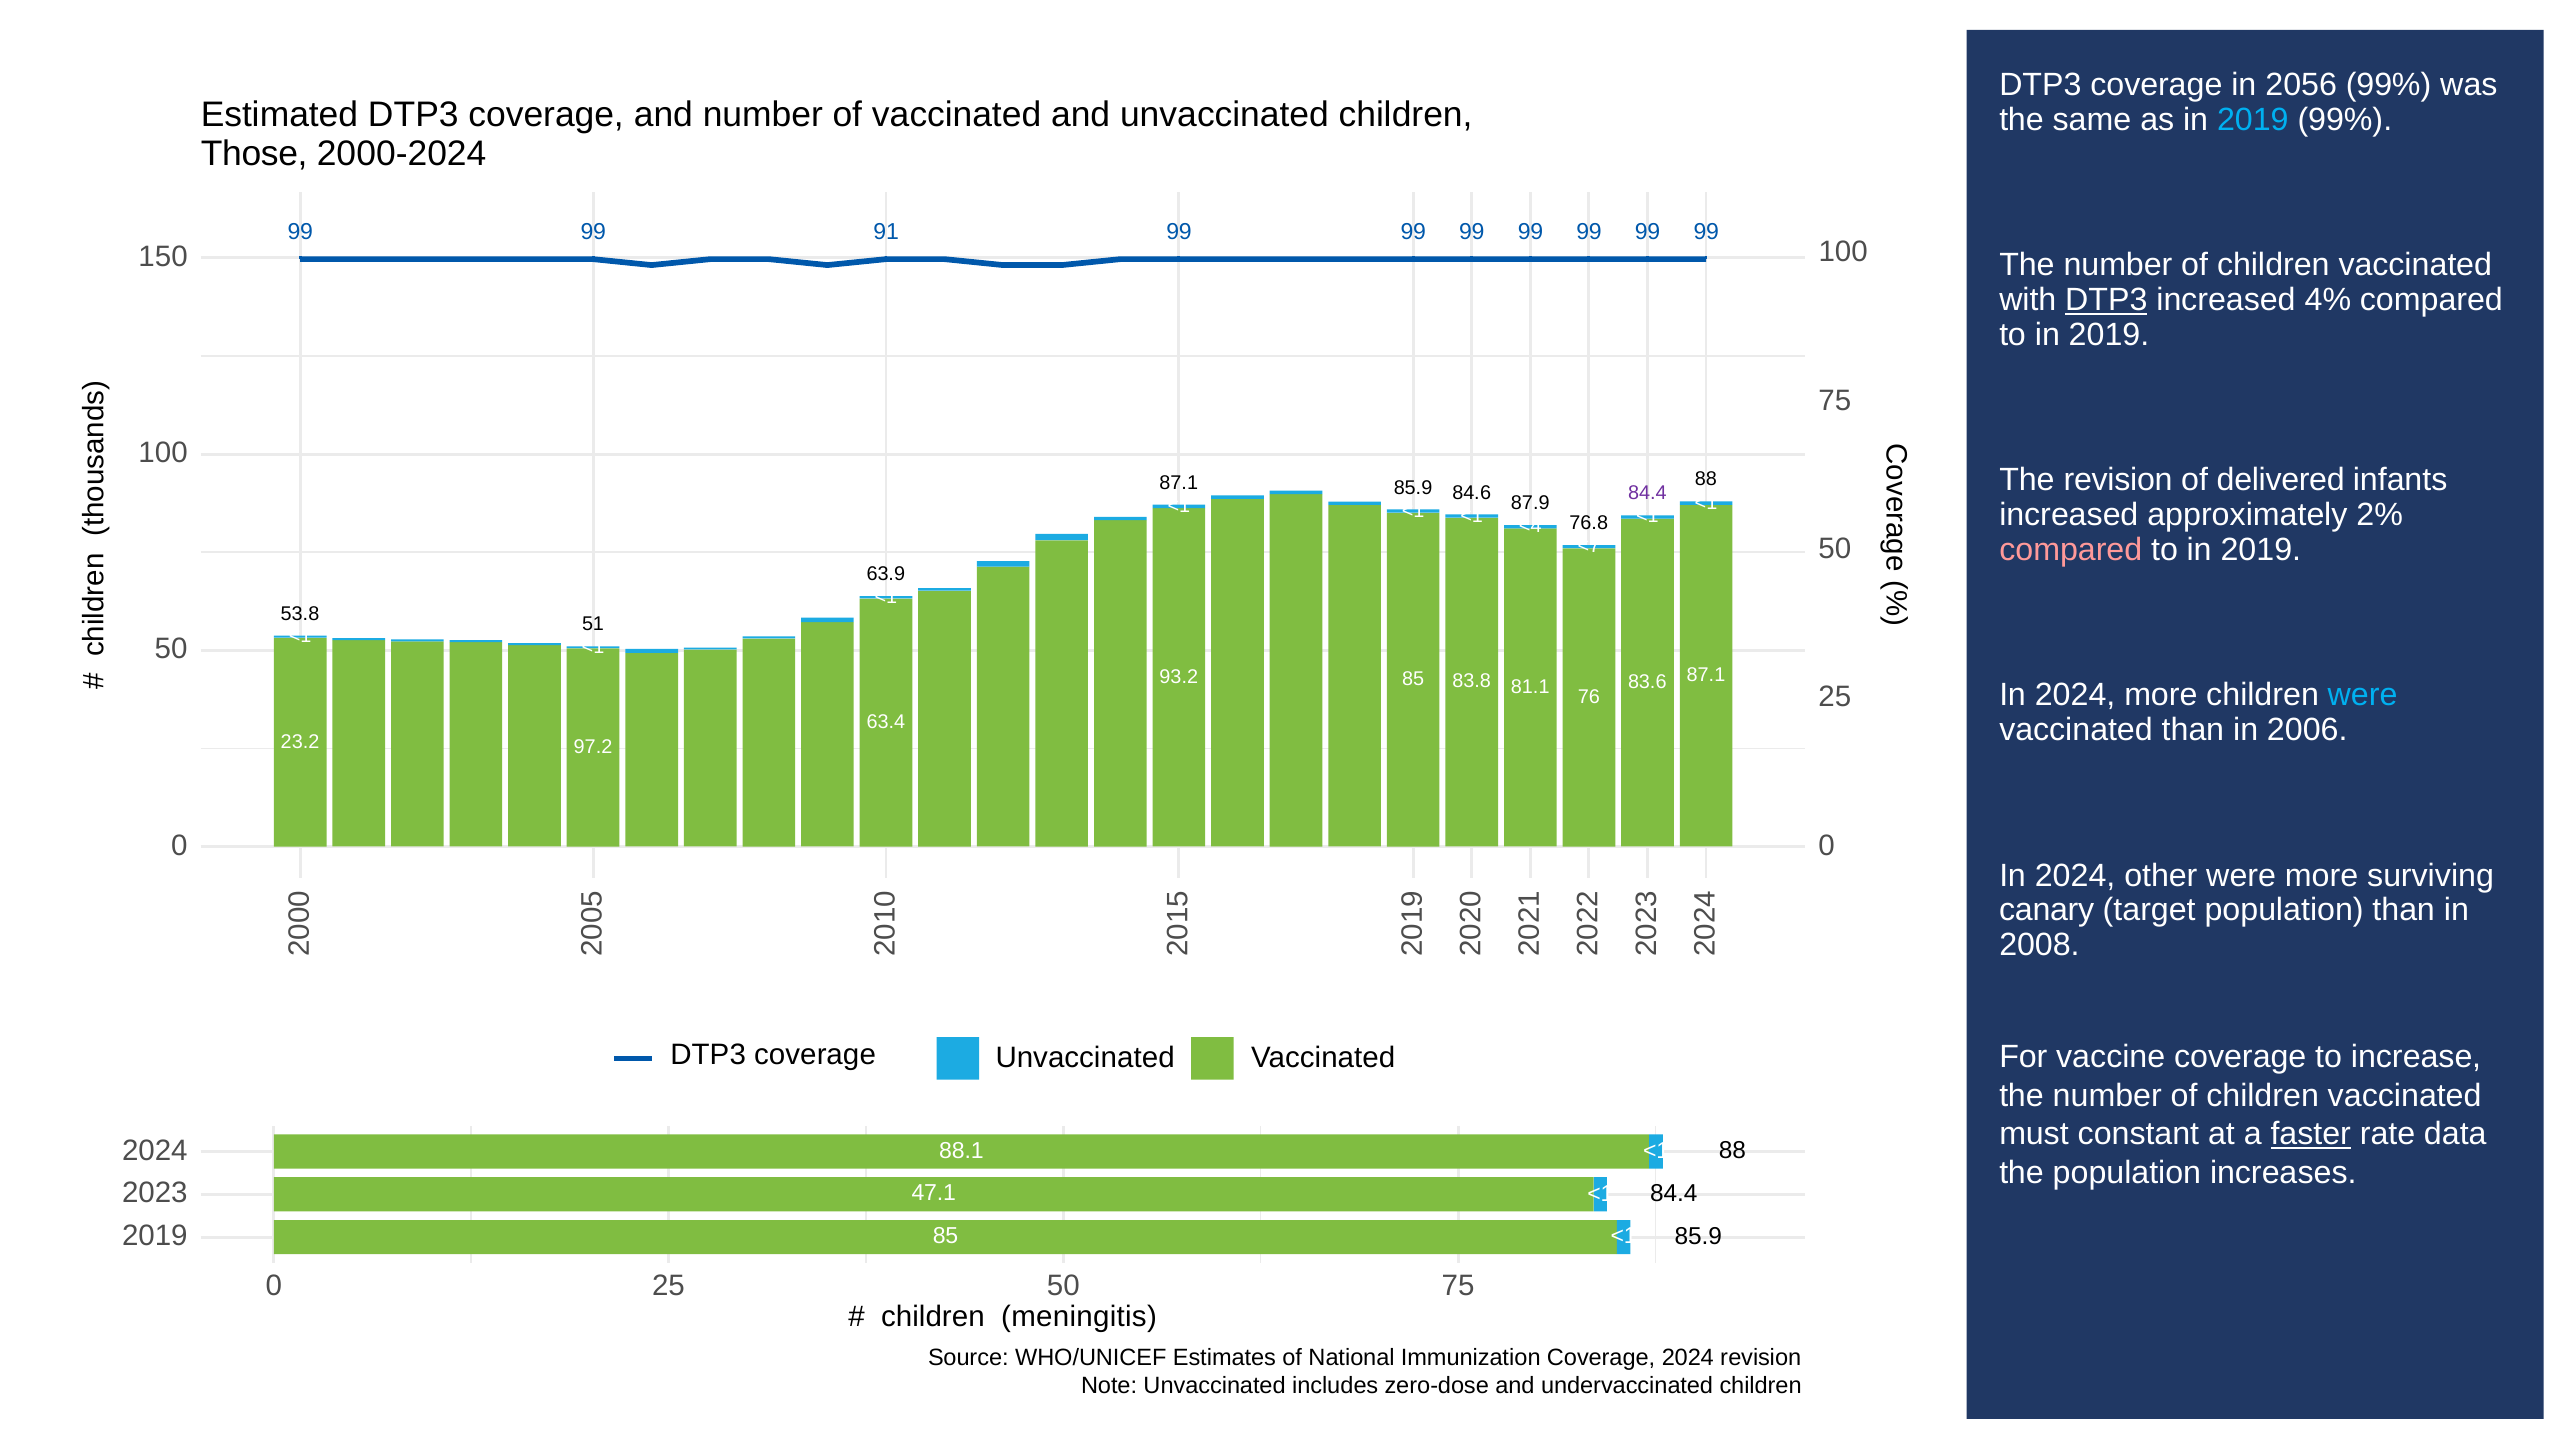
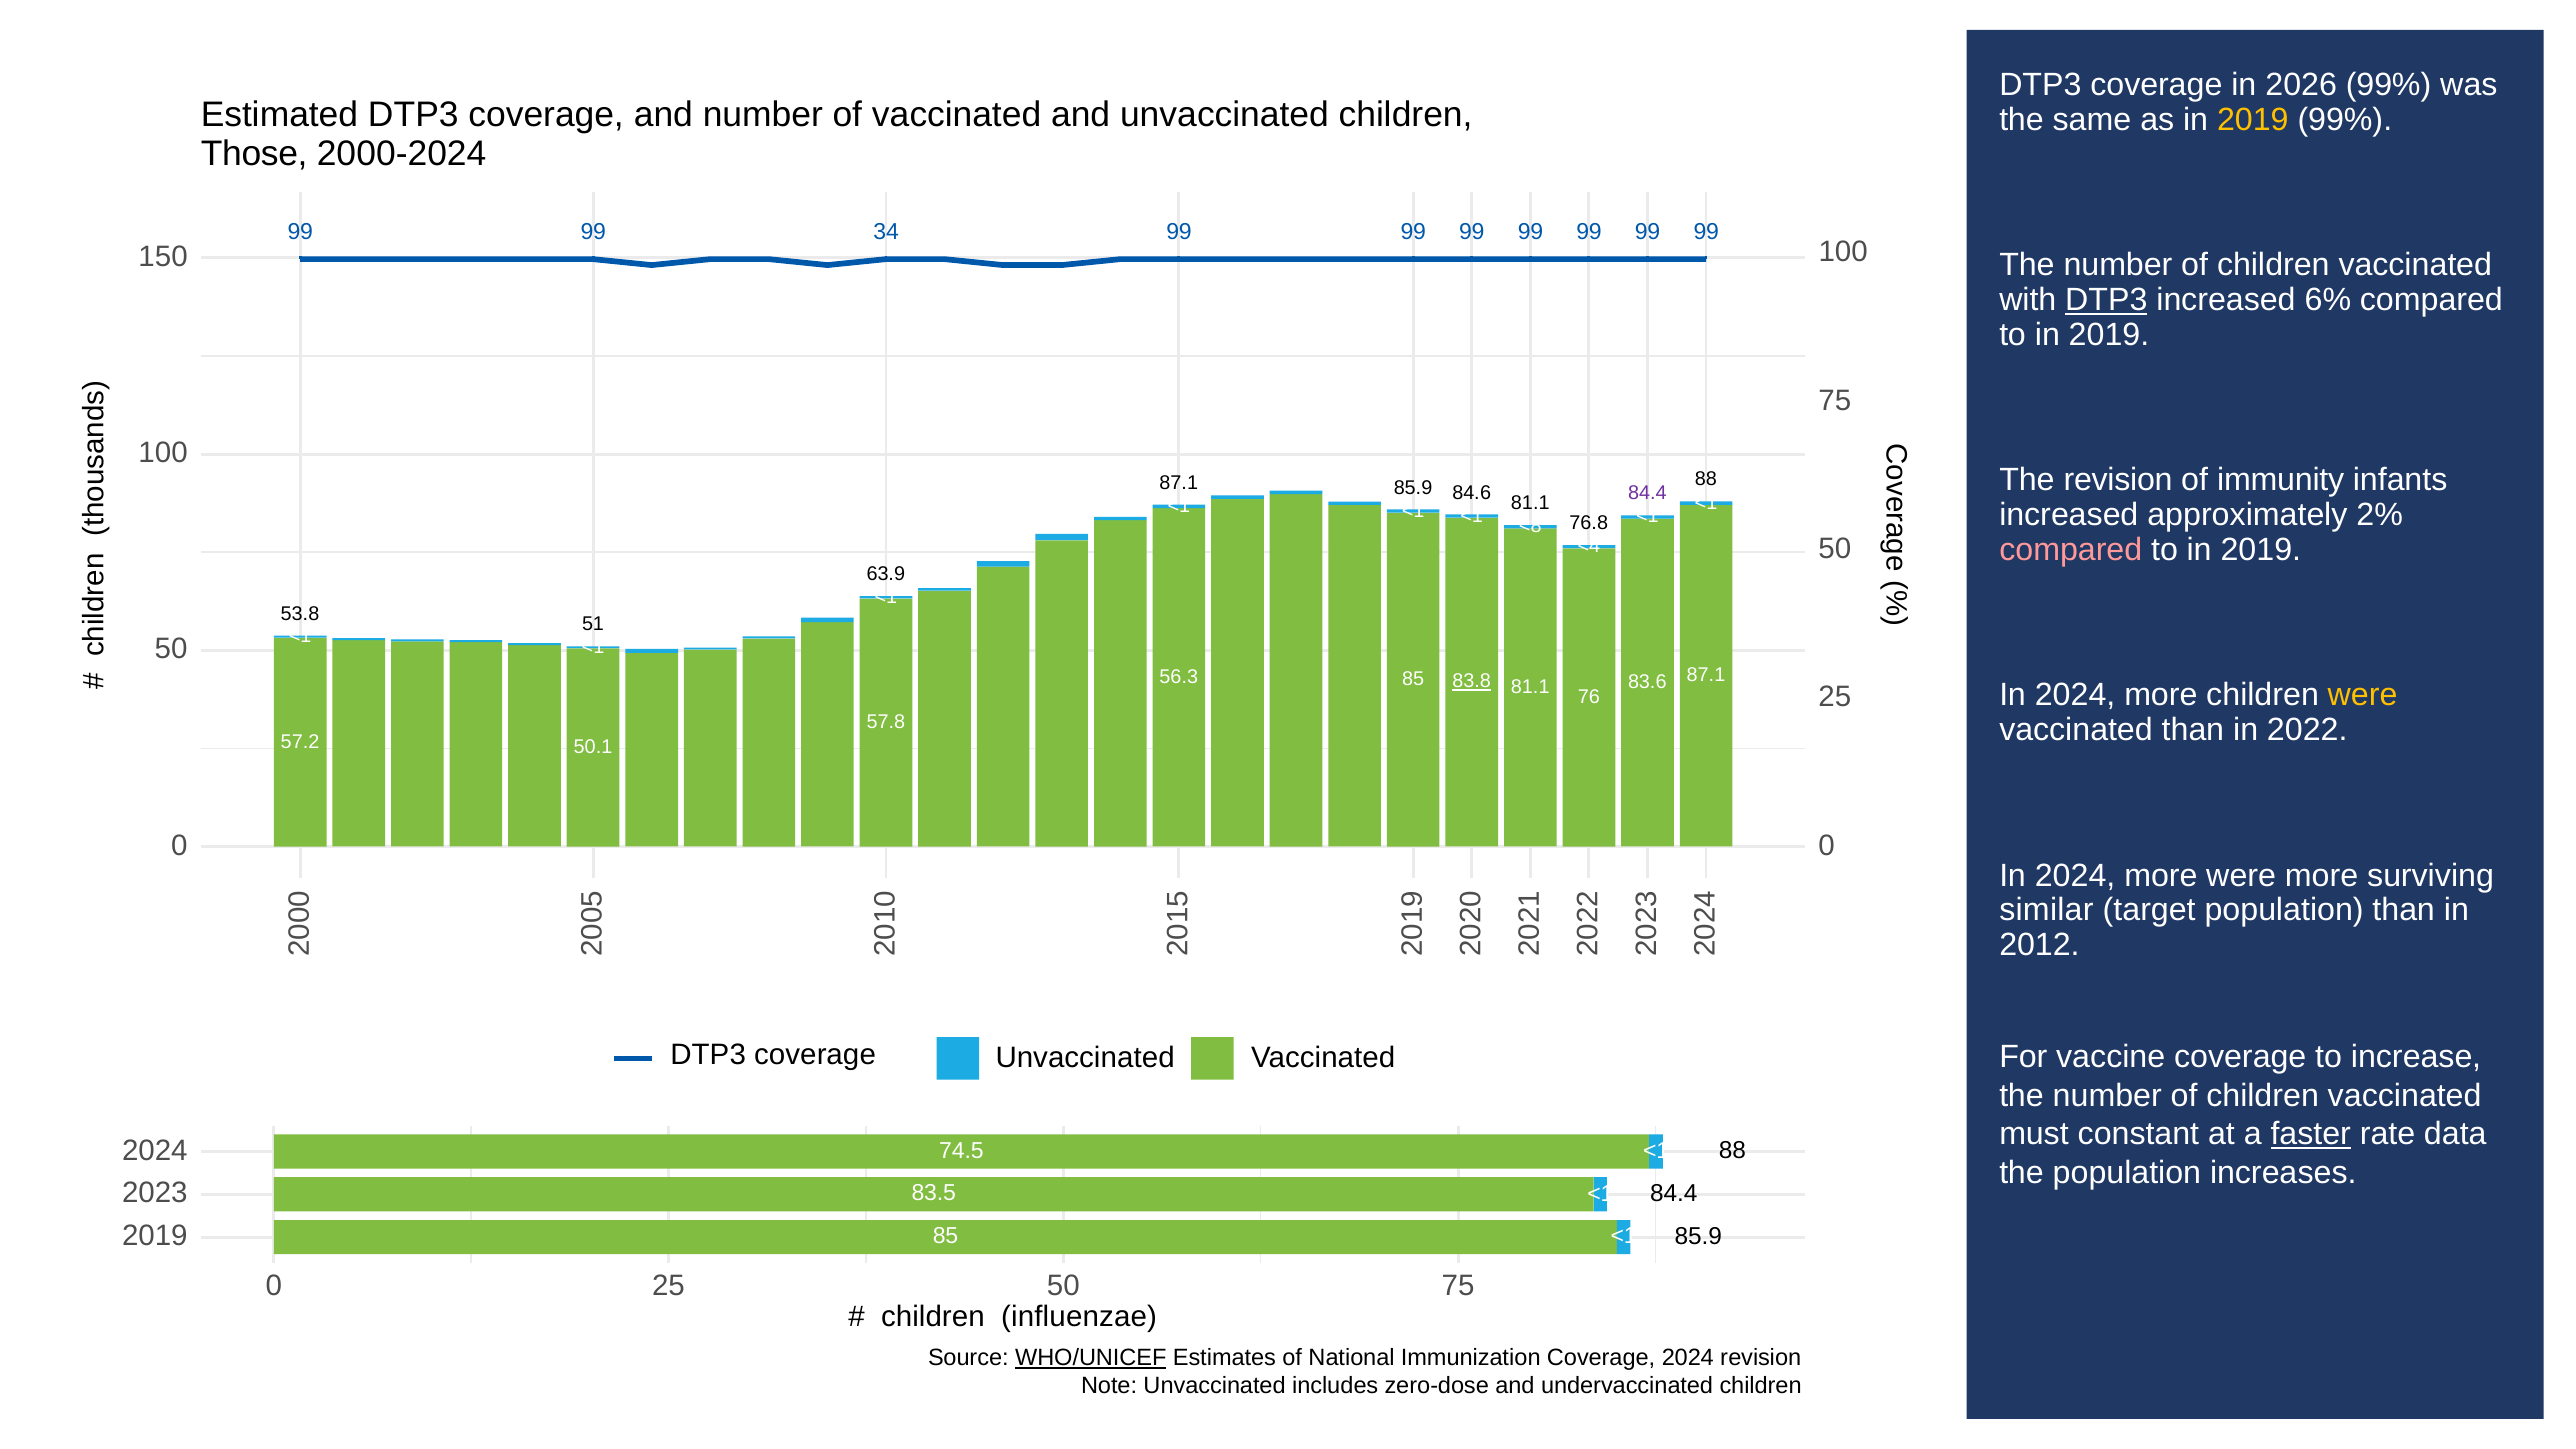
2056: 2056 -> 2026
2019 at (2253, 119) colour: light blue -> yellow
91: 91 -> 34
4%: 4% -> 6%
delivered: delivered -> immunity
87.9 at (1530, 503): 87.9 -> 81.1
<4: <4 -> <8
<7: <7 -> <4
93.2: 93.2 -> 56.3
83.8 underline: none -> present
were at (2363, 695) colour: light blue -> yellow
63.4: 63.4 -> 57.8
2006: 2006 -> 2022
23.2: 23.2 -> 57.2
97.2: 97.2 -> 50.1
other at (2161, 876): other -> more
canary: canary -> similar
2008: 2008 -> 2012
88.1: 88.1 -> 74.5
47.1: 47.1 -> 83.5
meningitis: meningitis -> influenzae
WHO/UNICEF underline: none -> present
